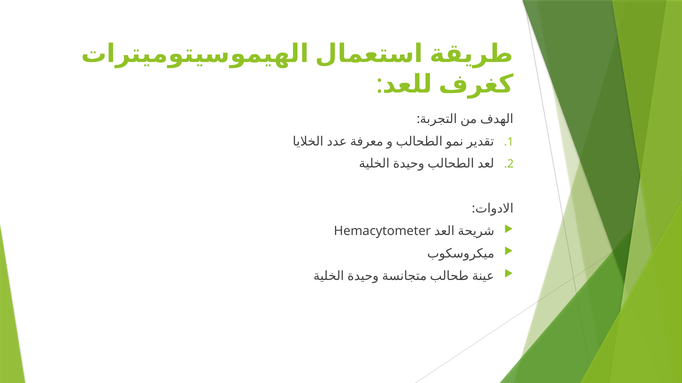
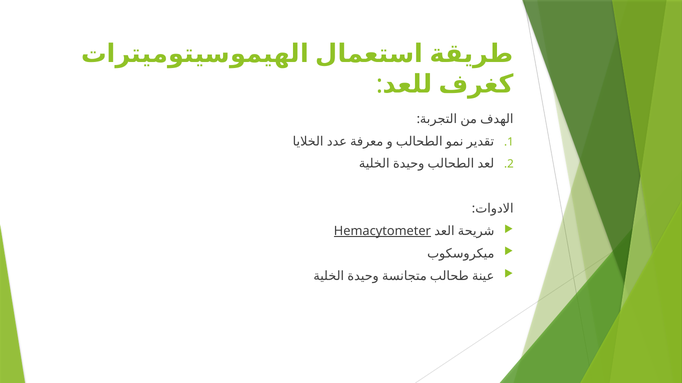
Hemacytometer underline: none -> present
